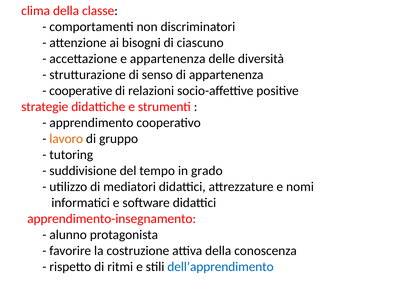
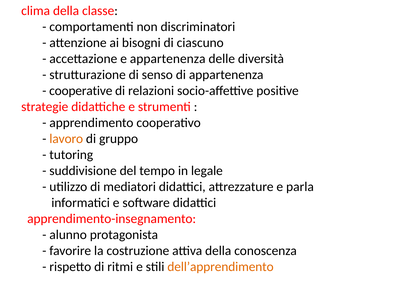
grado: grado -> legale
nomi: nomi -> parla
dell’apprendimento colour: blue -> orange
